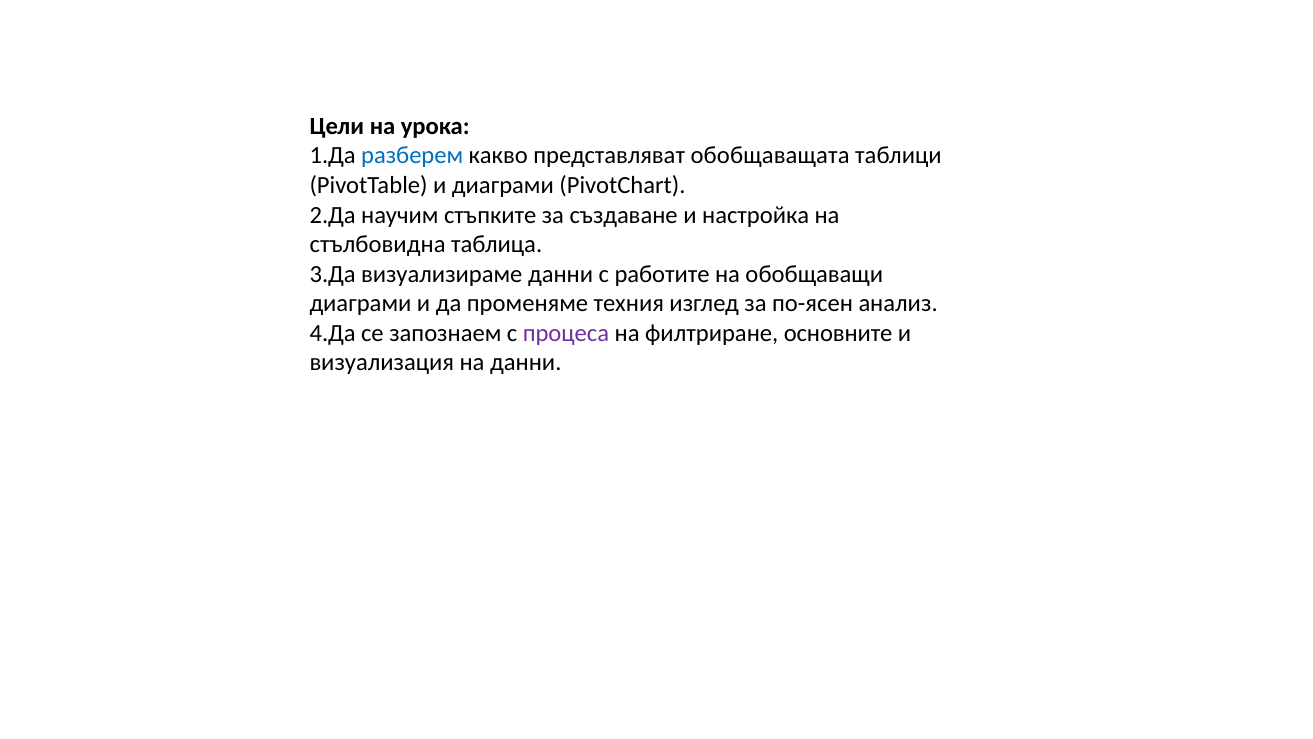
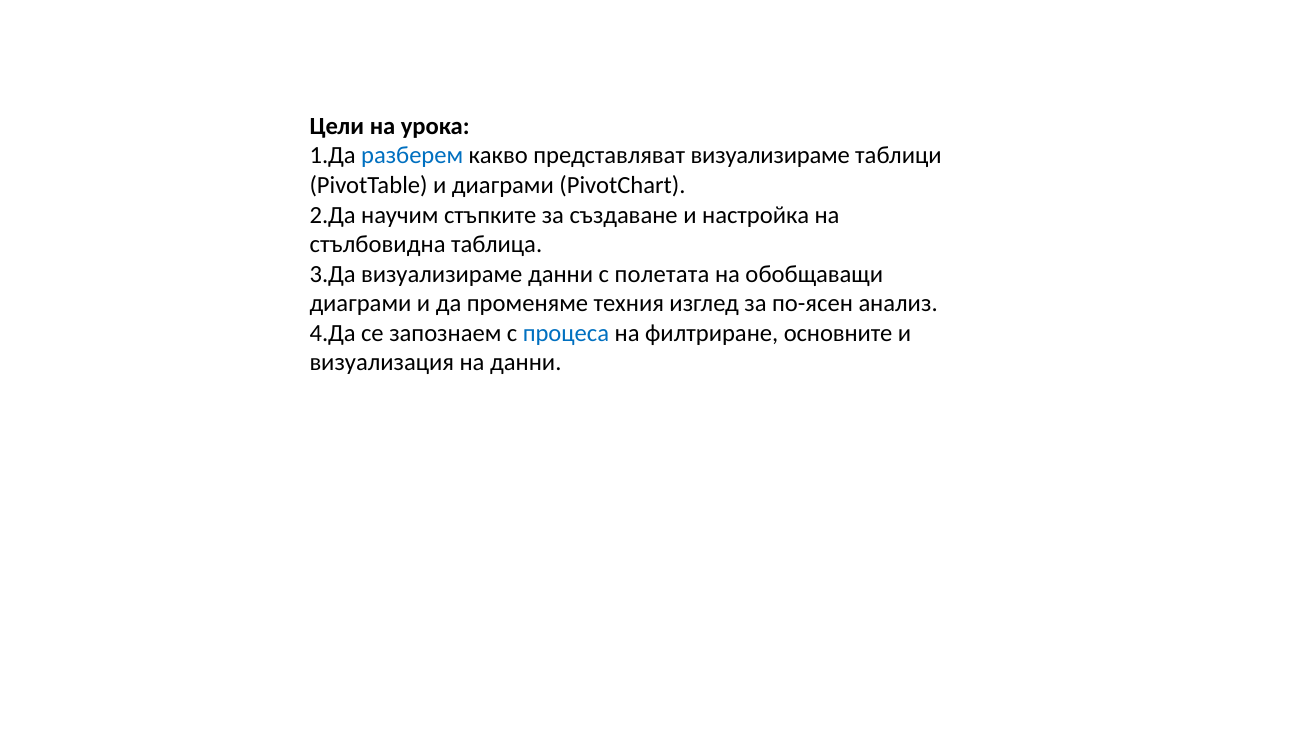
представляват обобщаващата: обобщаващата -> визуализираме
работите: работите -> полетата
процеса colour: purple -> blue
